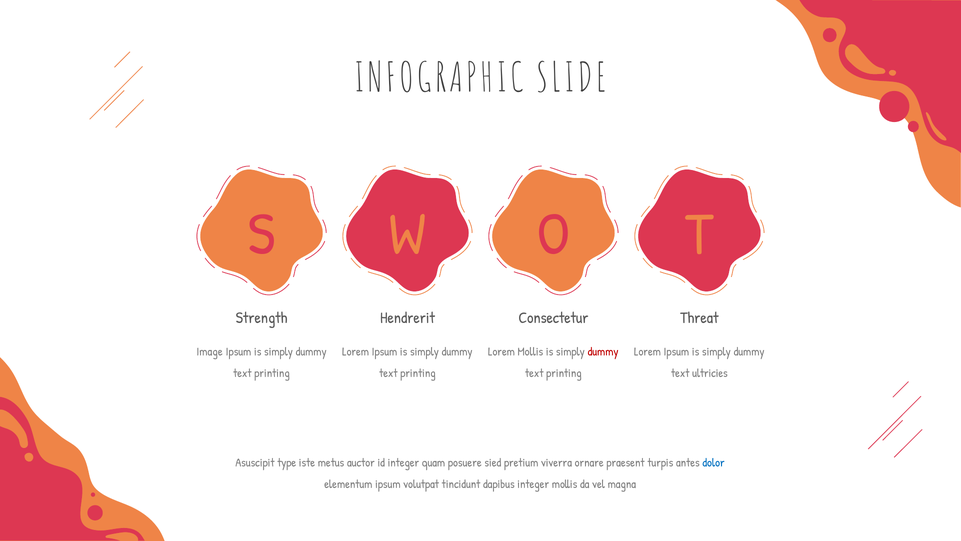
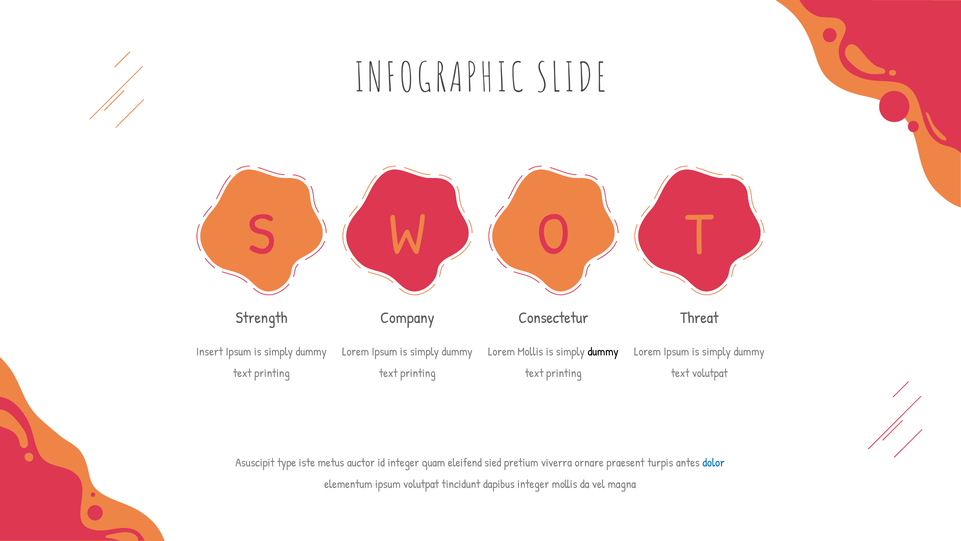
Hendrerit: Hendrerit -> Company
Image: Image -> Insert
dummy at (603, 351) colour: red -> black
text ultricies: ultricies -> volutpat
posuere: posuere -> eleifend
